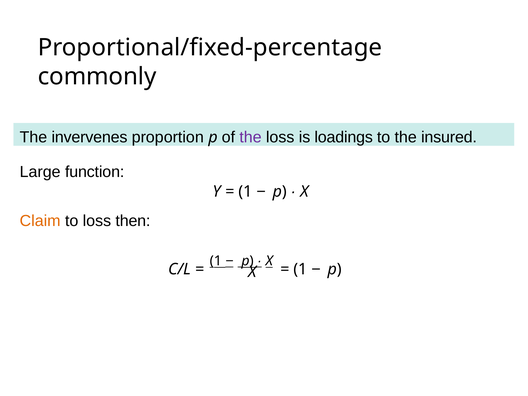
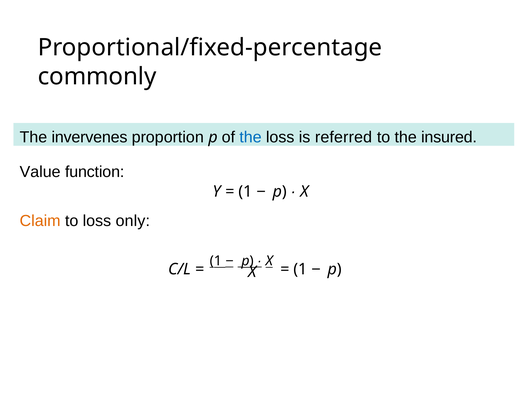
the at (250, 138) colour: purple -> blue
loadings: loadings -> referred
Large: Large -> Value
then: then -> only
